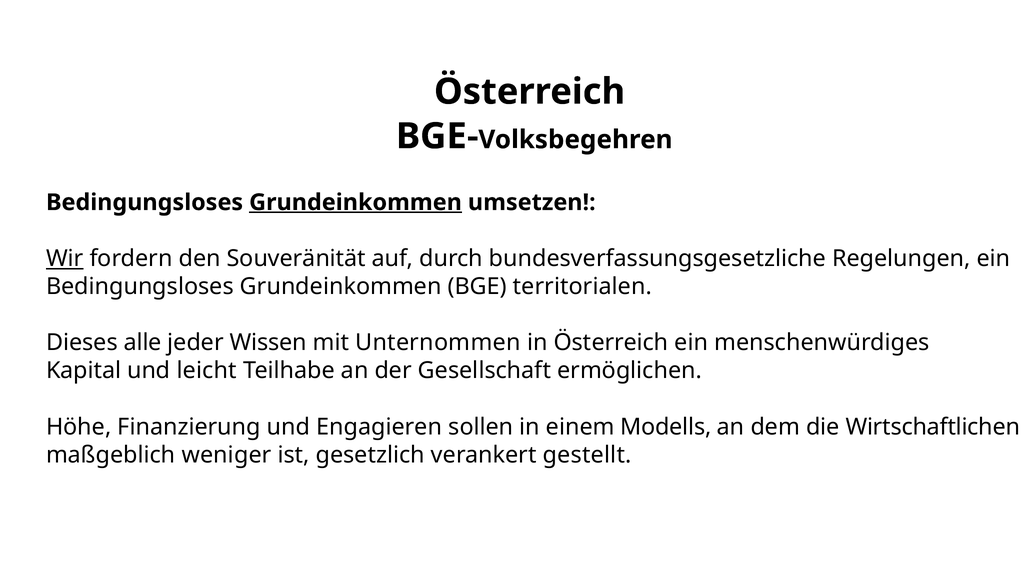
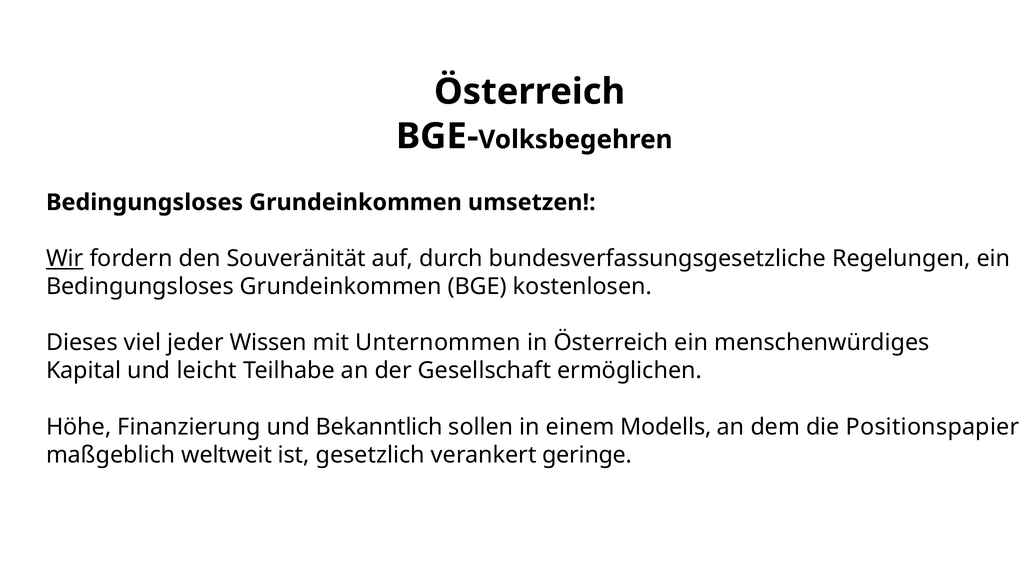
Grundeinkommen at (356, 203) underline: present -> none
territorialen: territorialen -> kostenlosen
alle: alle -> viel
Engagieren: Engagieren -> Bekanntlich
Wirtschaftlichen: Wirtschaftlichen -> Positionspapier
weniger: weniger -> weltweit
gestellt: gestellt -> geringe
